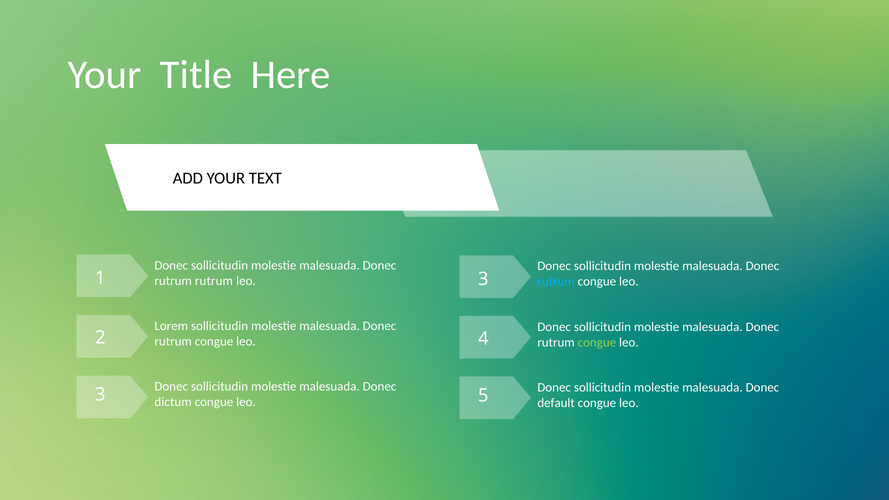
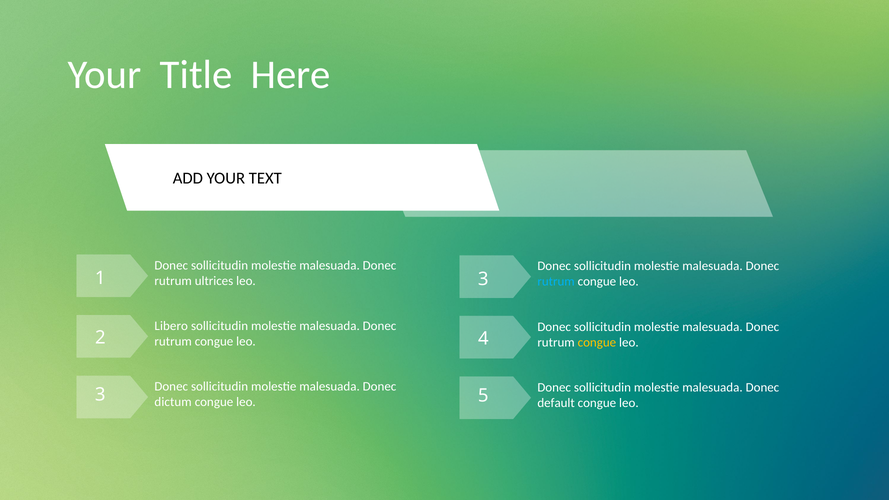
rutrum rutrum: rutrum -> ultrices
Lorem: Lorem -> Libero
congue at (597, 342) colour: light green -> yellow
